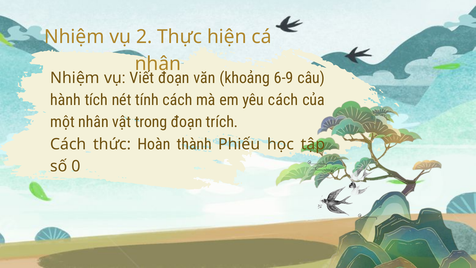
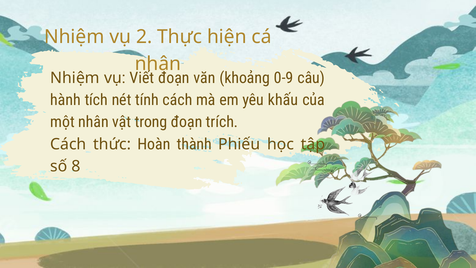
6-9: 6-9 -> 0-9
yêu cách: cách -> khấu
0: 0 -> 8
